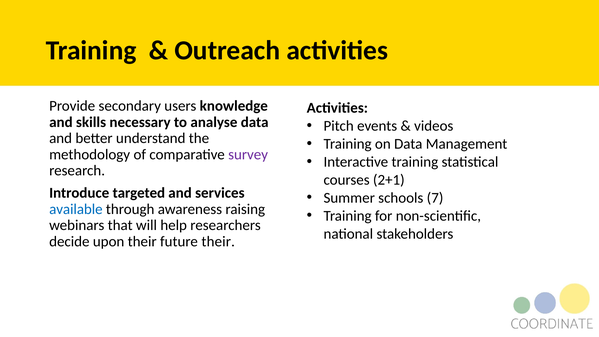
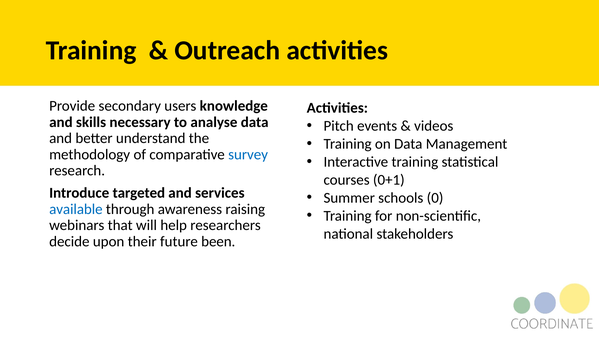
survey colour: purple -> blue
2+1: 2+1 -> 0+1
7: 7 -> 0
future their: their -> been
